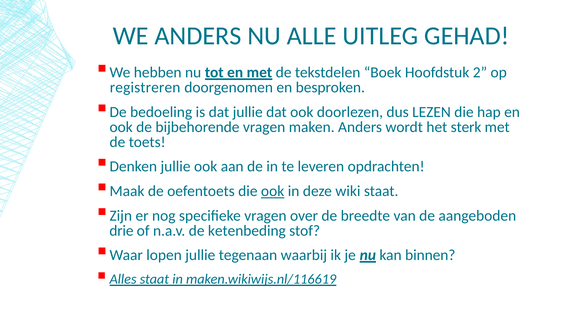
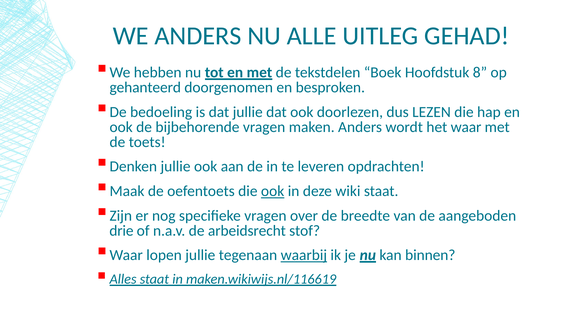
2: 2 -> 8
registreren: registreren -> gehanteerd
het sterk: sterk -> waar
ketenbeding: ketenbeding -> arbeidsrecht
waarbij underline: none -> present
